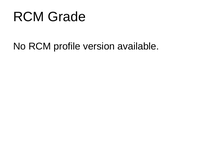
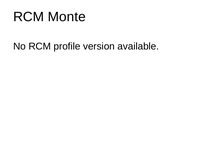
Grade: Grade -> Monte
